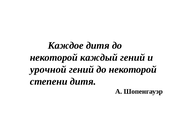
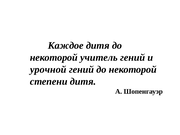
каждый: каждый -> учитель
